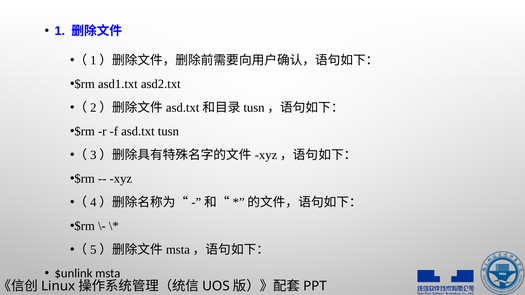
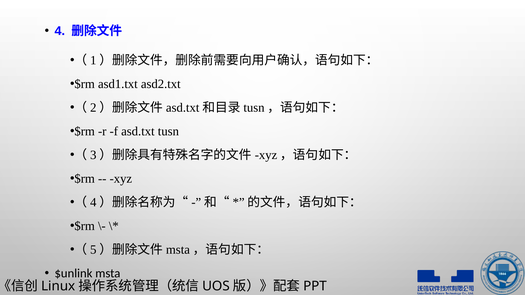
1: 1 -> 4
